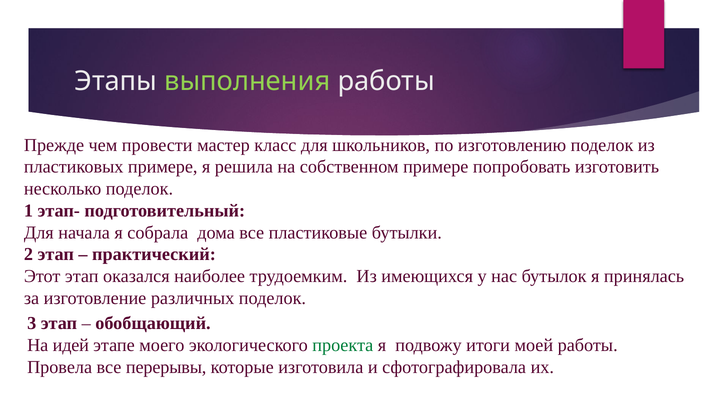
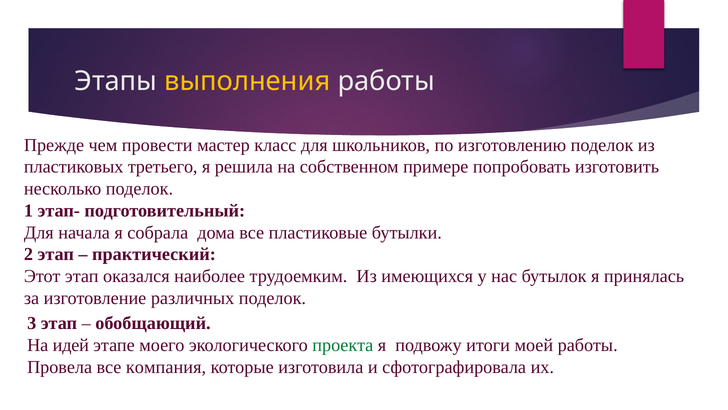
выполнения colour: light green -> yellow
пластиковых примере: примере -> третьего
перерывы: перерывы -> компания
